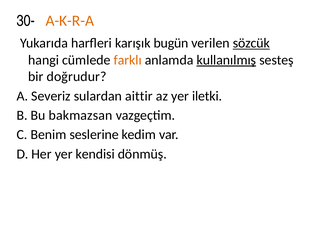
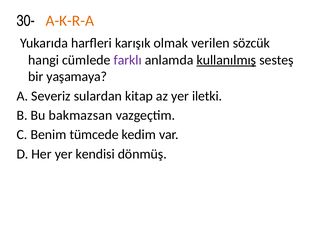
bugün: bugün -> olmak
sözcük underline: present -> none
farklı colour: orange -> purple
doğrudur: doğrudur -> yaşamaya
aittir: aittir -> kitap
seslerine: seslerine -> tümcede
